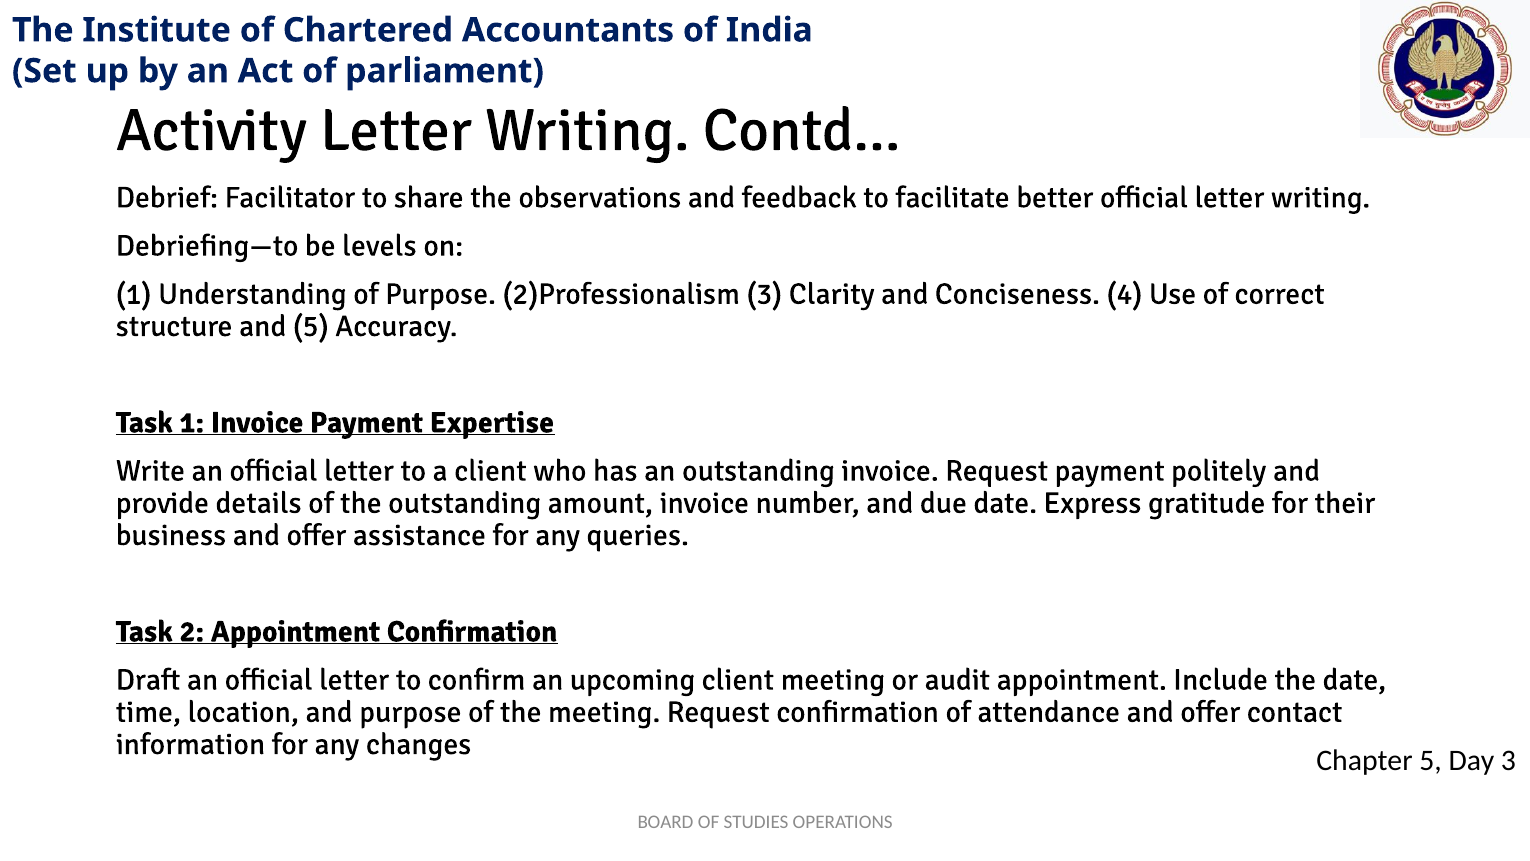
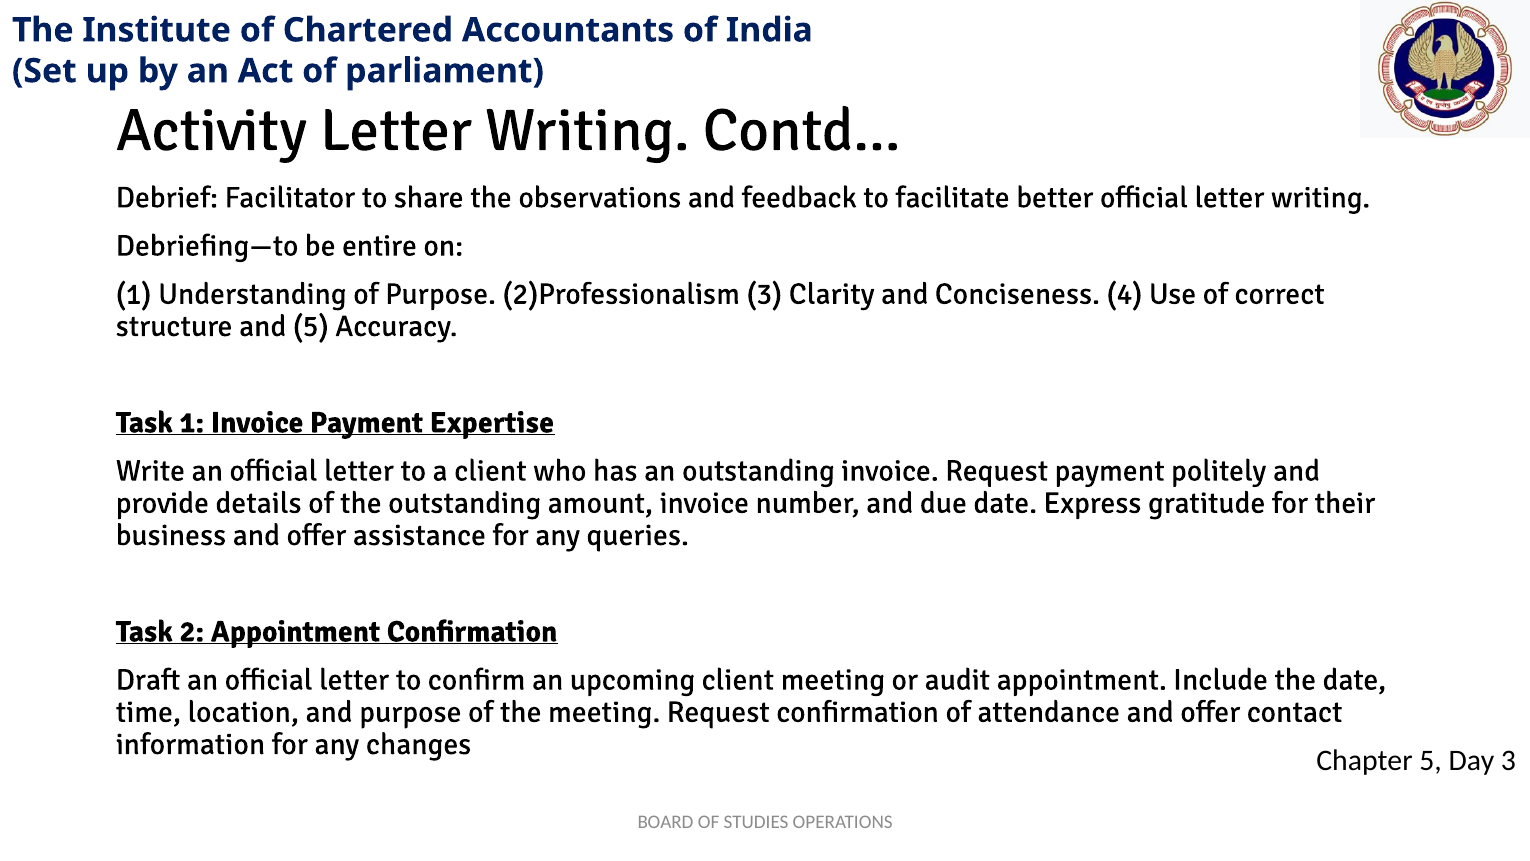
levels: levels -> entire
